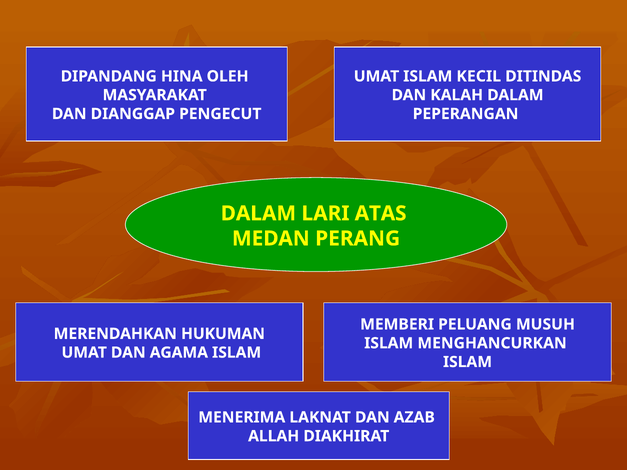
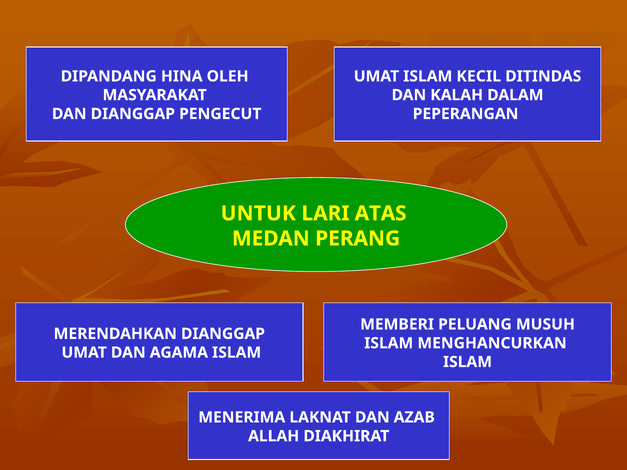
DALAM at (258, 214): DALAM -> UNTUK
MERENDAHKAN HUKUMAN: HUKUMAN -> DIANGGAP
